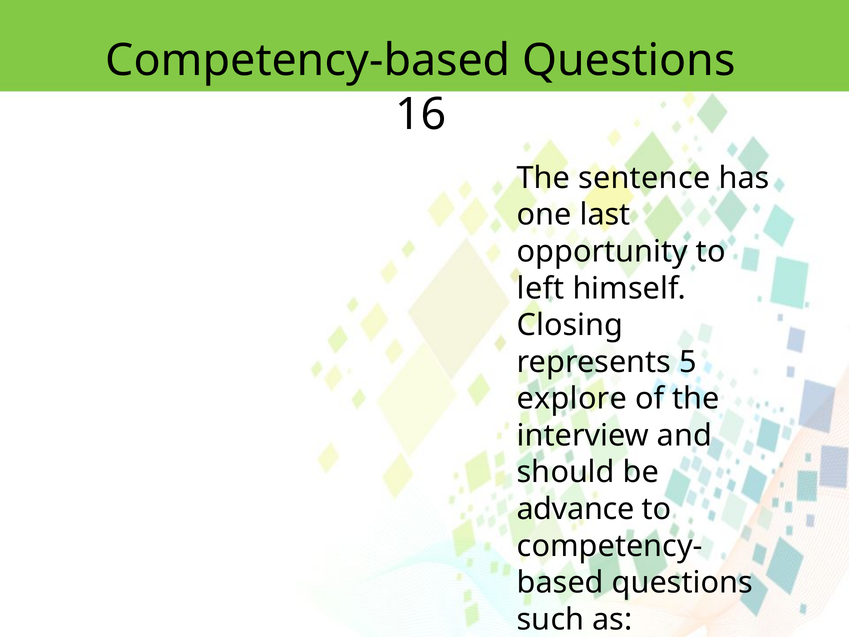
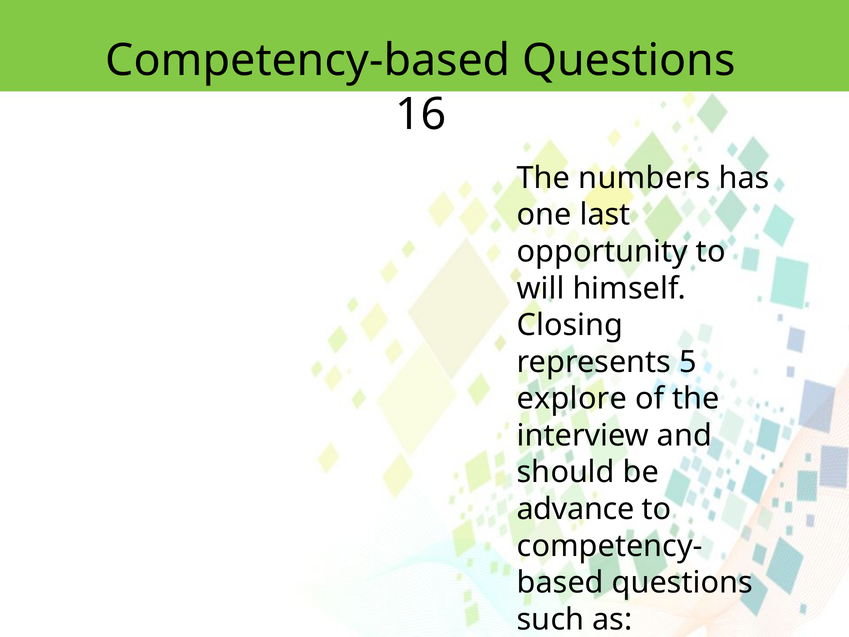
sentence: sentence -> numbers
left: left -> will
